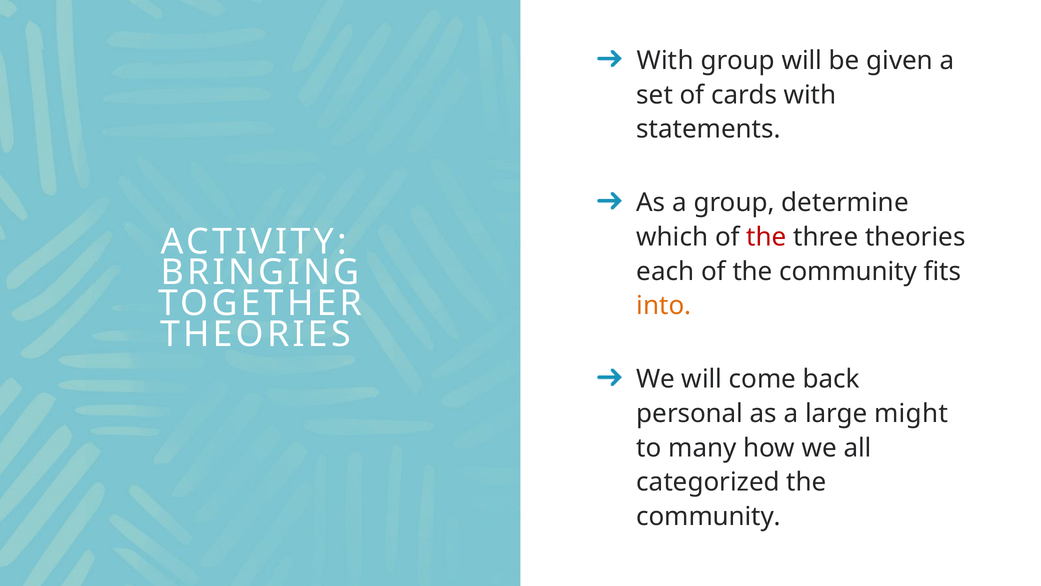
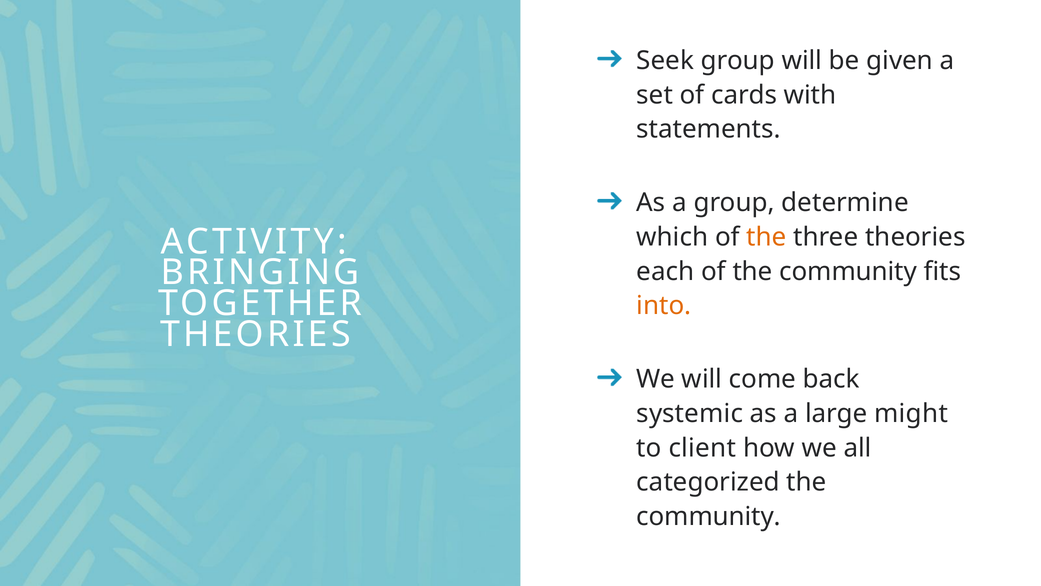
With at (665, 61): With -> Seek
the at (766, 237) colour: red -> orange
personal: personal -> systemic
many: many -> client
